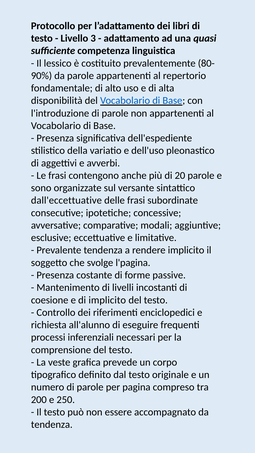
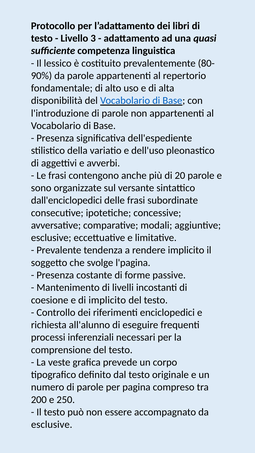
dall'eccettuative: dall'eccettuative -> dall'enciclopedici
tendenza at (52, 425): tendenza -> esclusive
